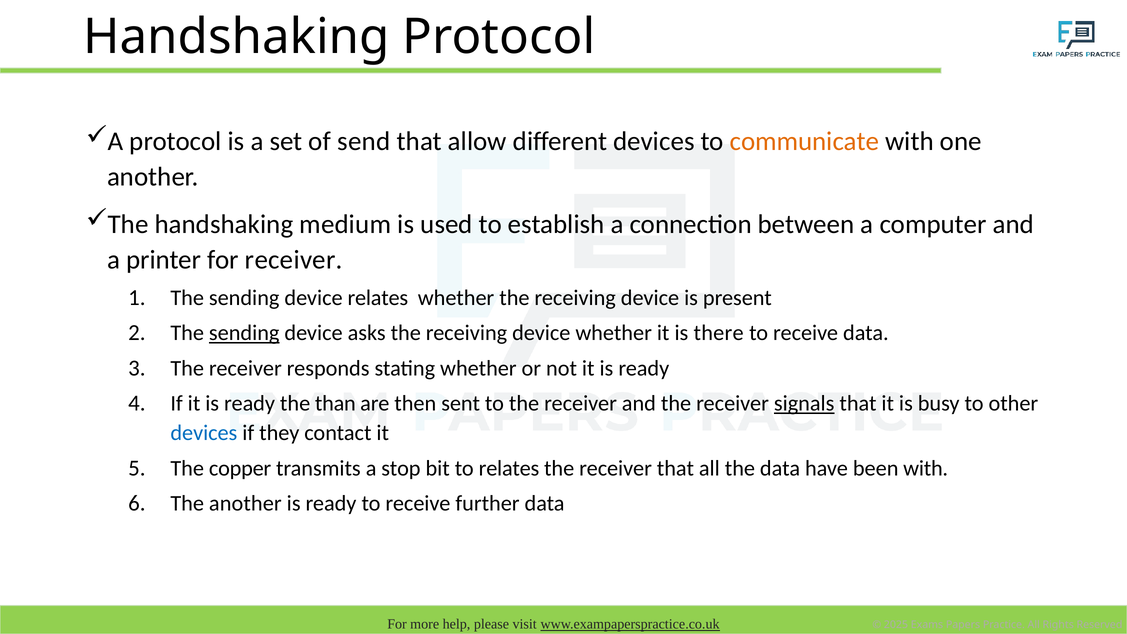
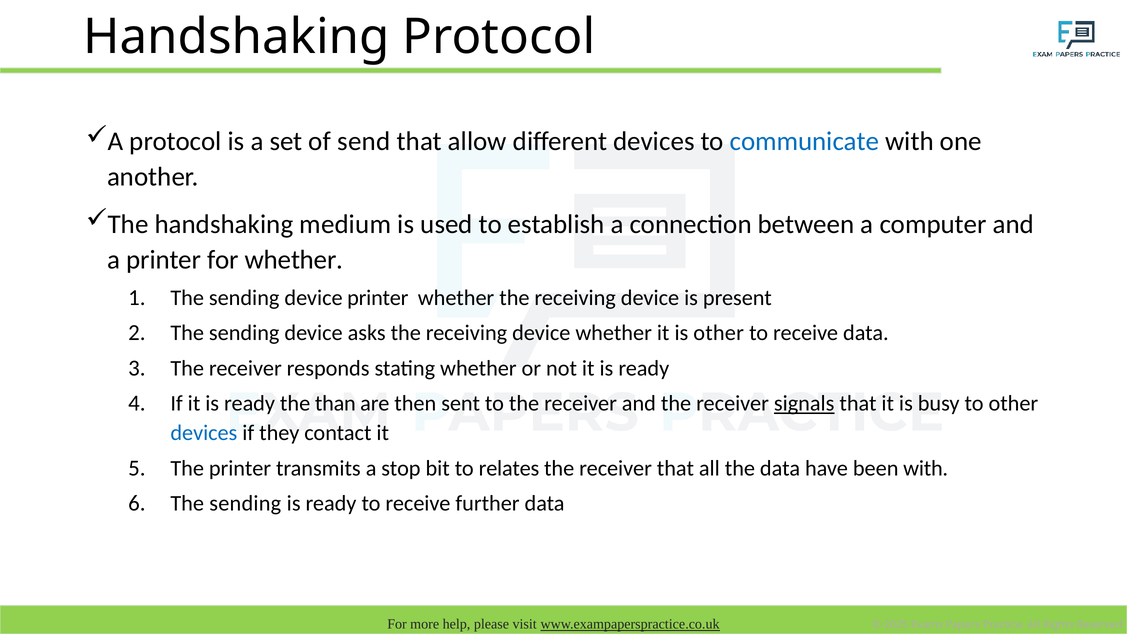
communicate colour: orange -> blue
for receiver: receiver -> whether
device relates: relates -> printer
sending at (244, 333) underline: present -> none
is there: there -> other
The copper: copper -> printer
another at (245, 503): another -> sending
